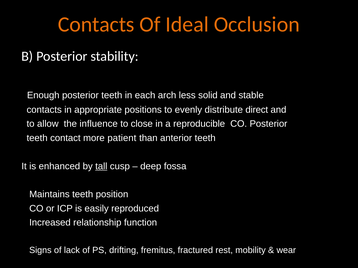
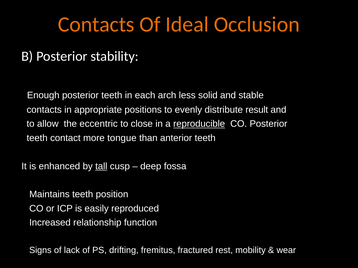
direct: direct -> result
influence: influence -> eccentric
reproducible underline: none -> present
patient: patient -> tongue
